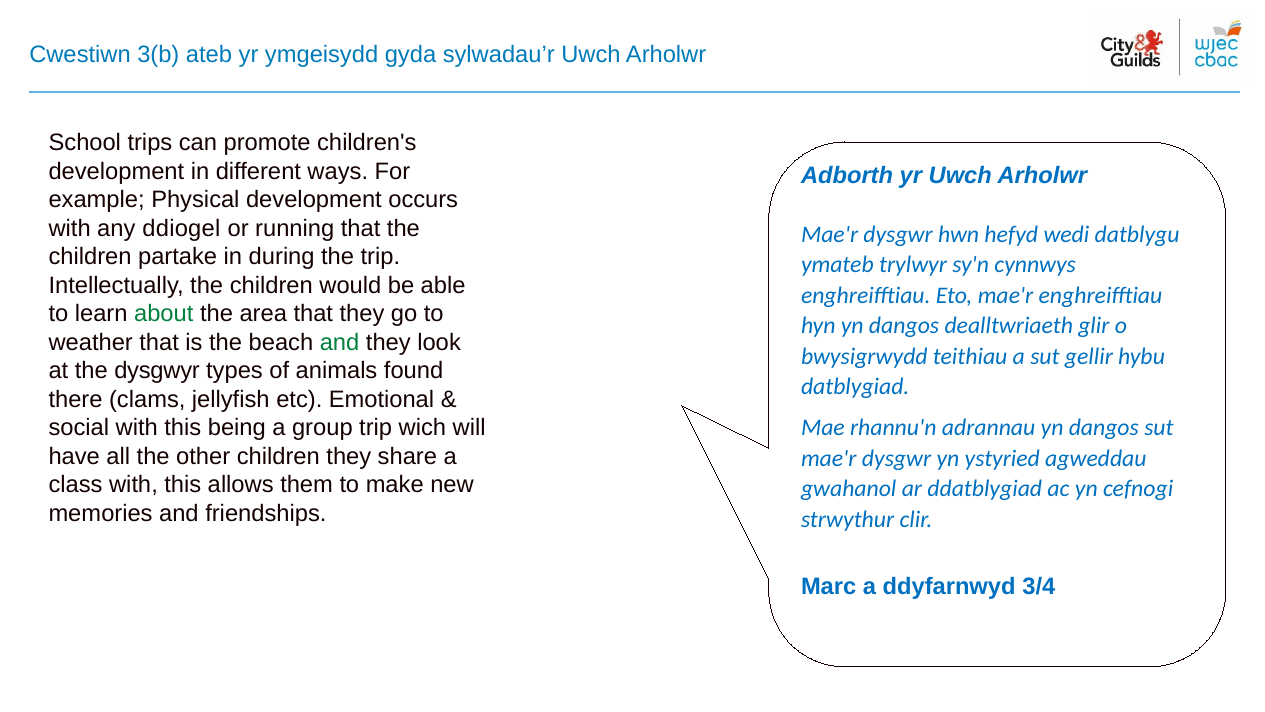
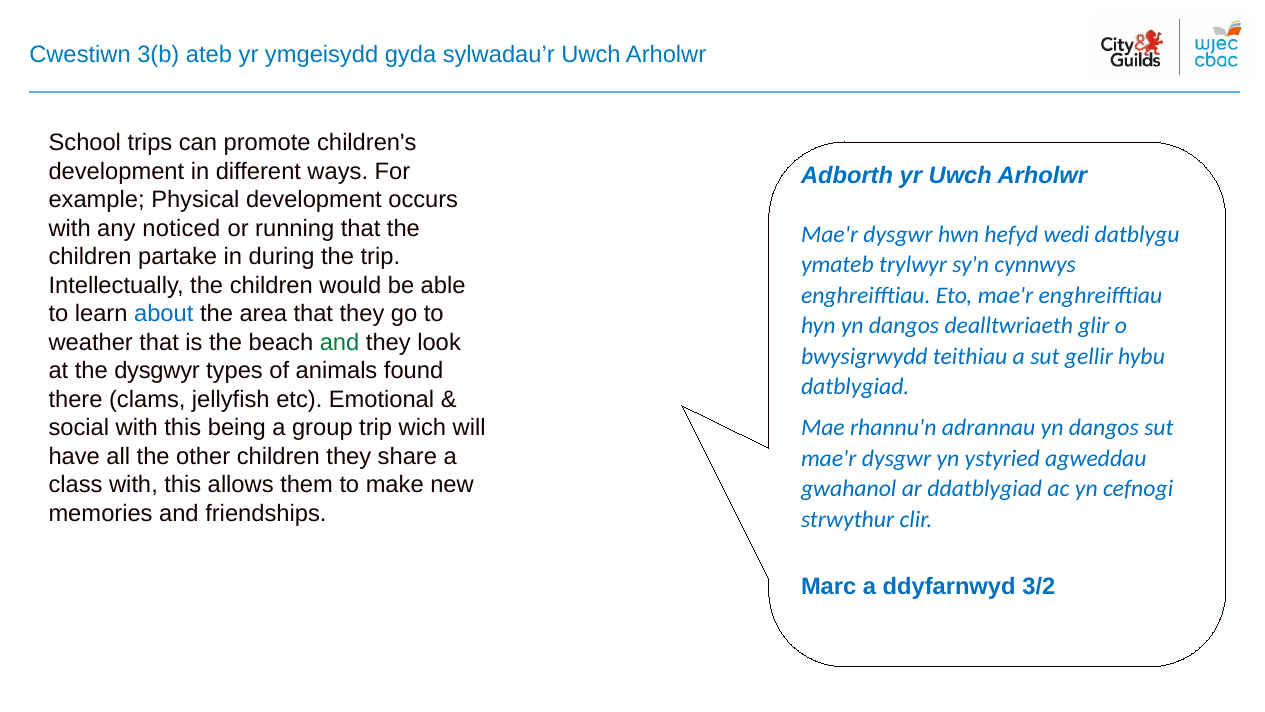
ddiogel: ddiogel -> noticed
about colour: green -> blue
3/4: 3/4 -> 3/2
